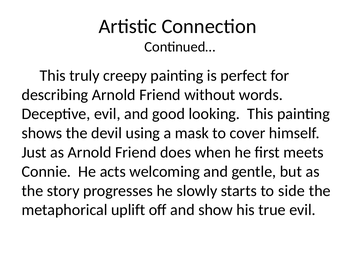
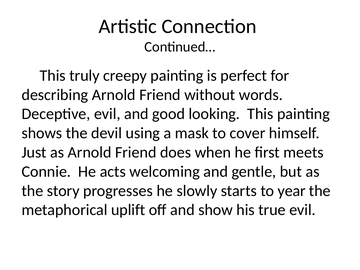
side: side -> year
